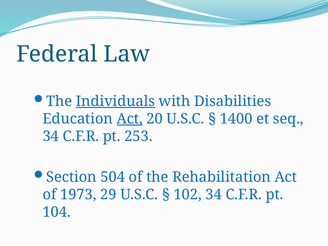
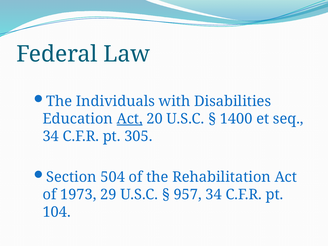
Individuals underline: present -> none
253: 253 -> 305
102: 102 -> 957
